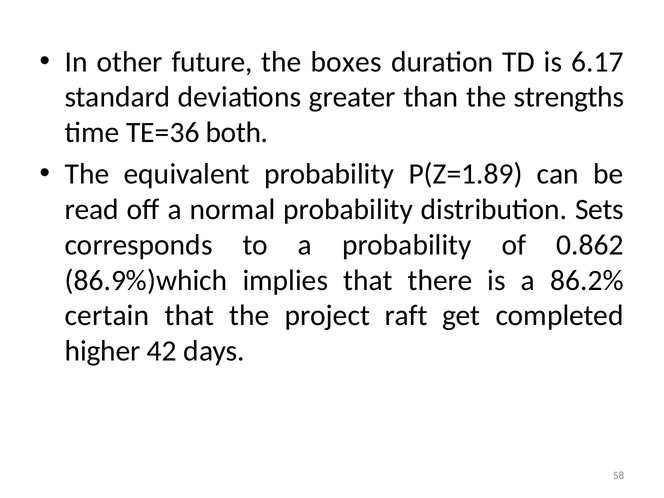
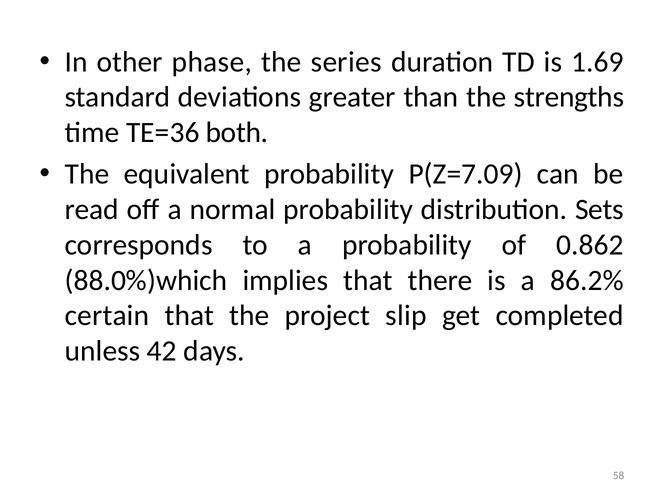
future: future -> phase
boxes: boxes -> series
6.17: 6.17 -> 1.69
P(Z=1.89: P(Z=1.89 -> P(Z=7.09
86.9%)which: 86.9%)which -> 88.0%)which
raft: raft -> slip
higher: higher -> unless
